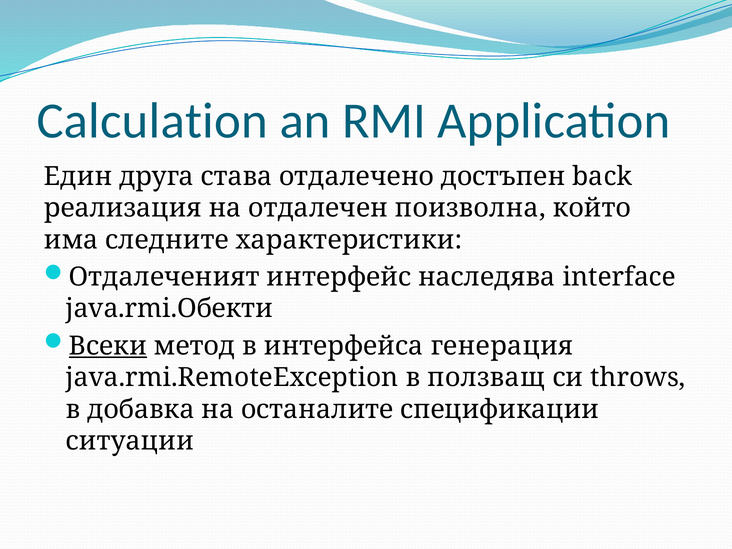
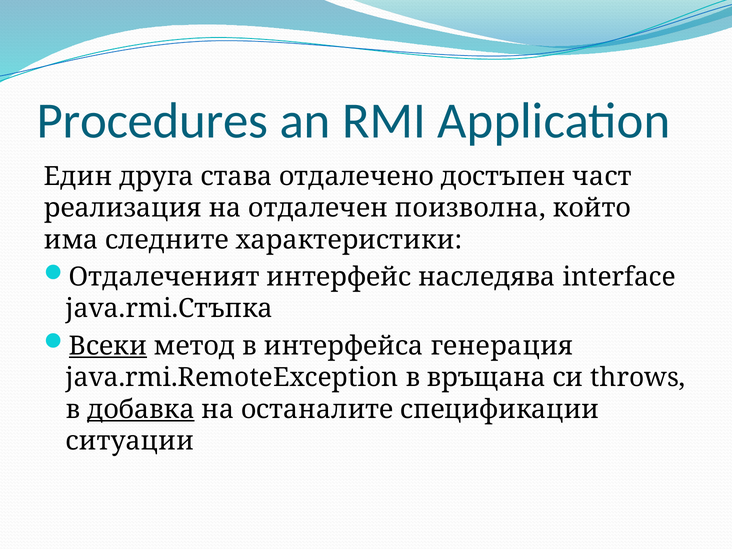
Calculation: Calculation -> Procedures
back: back -> част
java.rmi.Обекти: java.rmi.Обекти -> java.rmi.Стъпка
ползващ: ползващ -> връщана
добавка underline: none -> present
